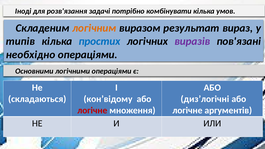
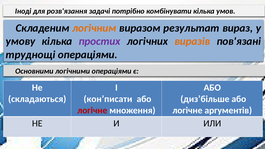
типів: типів -> умову
простих colour: blue -> purple
виразів colour: purple -> orange
необхідно: необхідно -> труднощі
кон’відому: кон’відому -> кон’писати
диз’логічні: диз’логічні -> диз’більше
